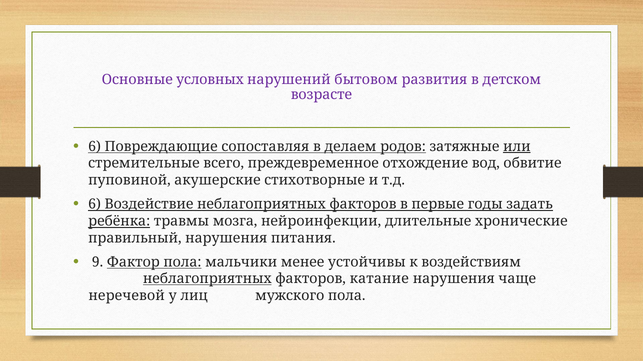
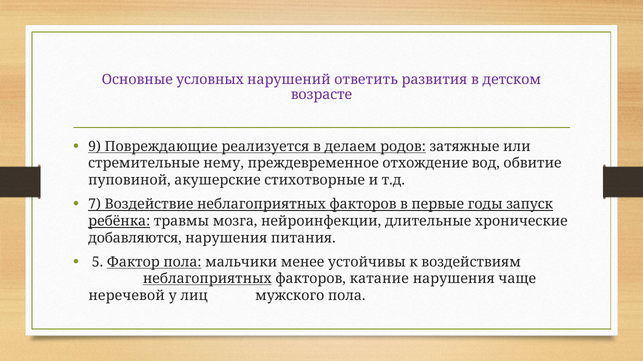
бытовом: бытовом -> ответить
6 at (95, 147): 6 -> 9
сопоставляя: сопоставляя -> реализуется
или underline: present -> none
всего: всего -> нему
6 at (95, 205): 6 -> 7
задать: задать -> запуск
правильный: правильный -> добавляются
9: 9 -> 5
